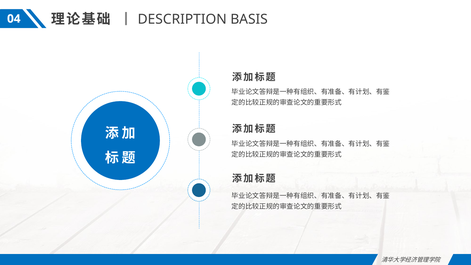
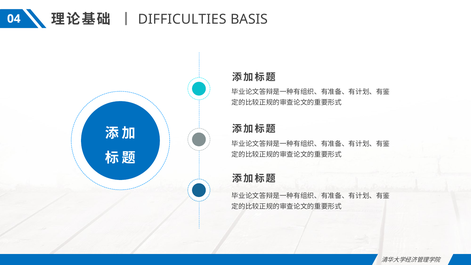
DESCRIPTION: DESCRIPTION -> DIFFICULTIES
